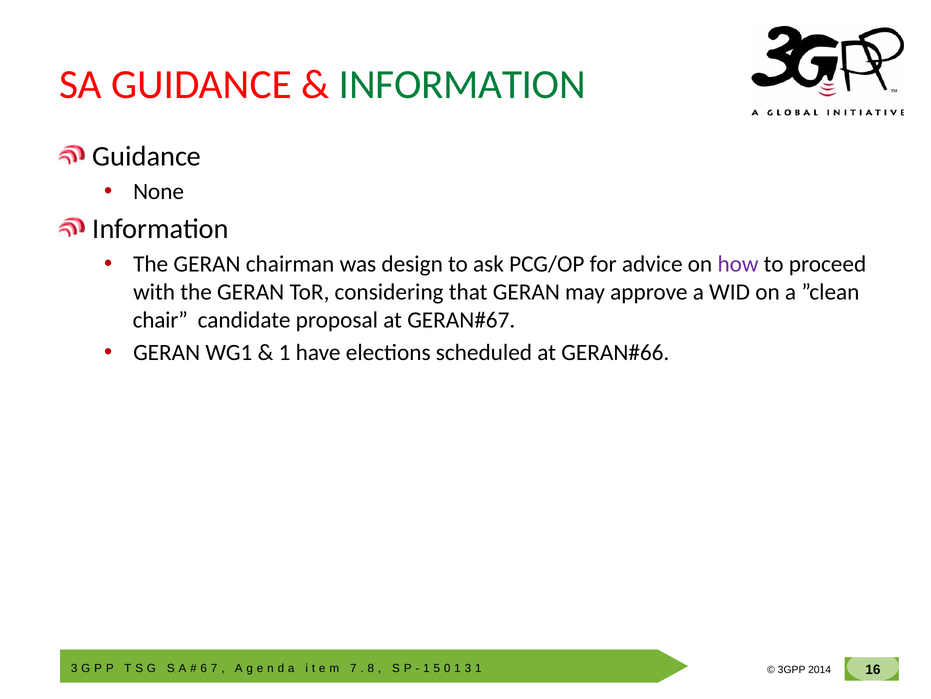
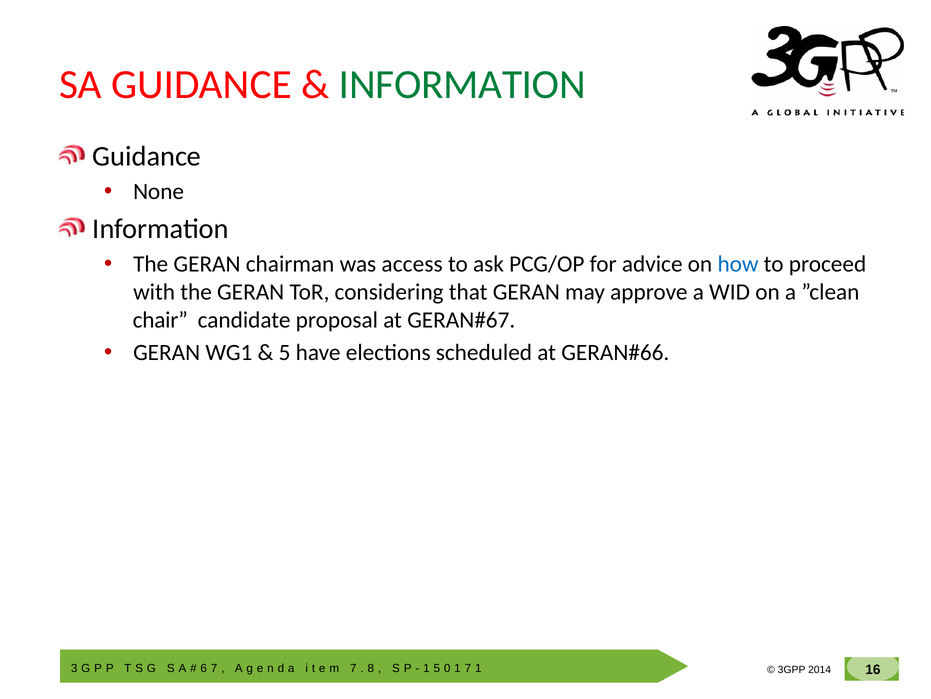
design: design -> access
how colour: purple -> blue
1 at (285, 352): 1 -> 5
3 at (468, 668): 3 -> 7
